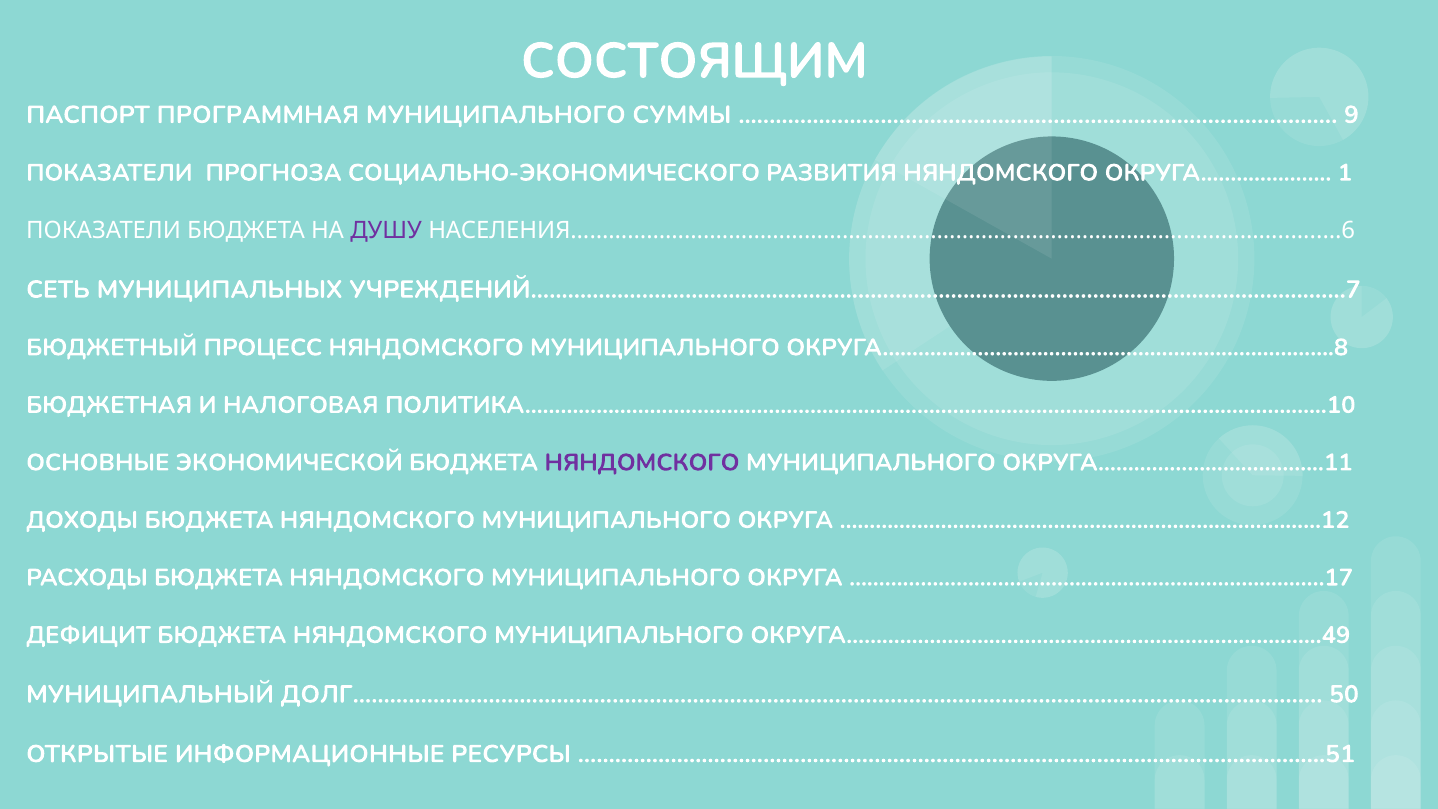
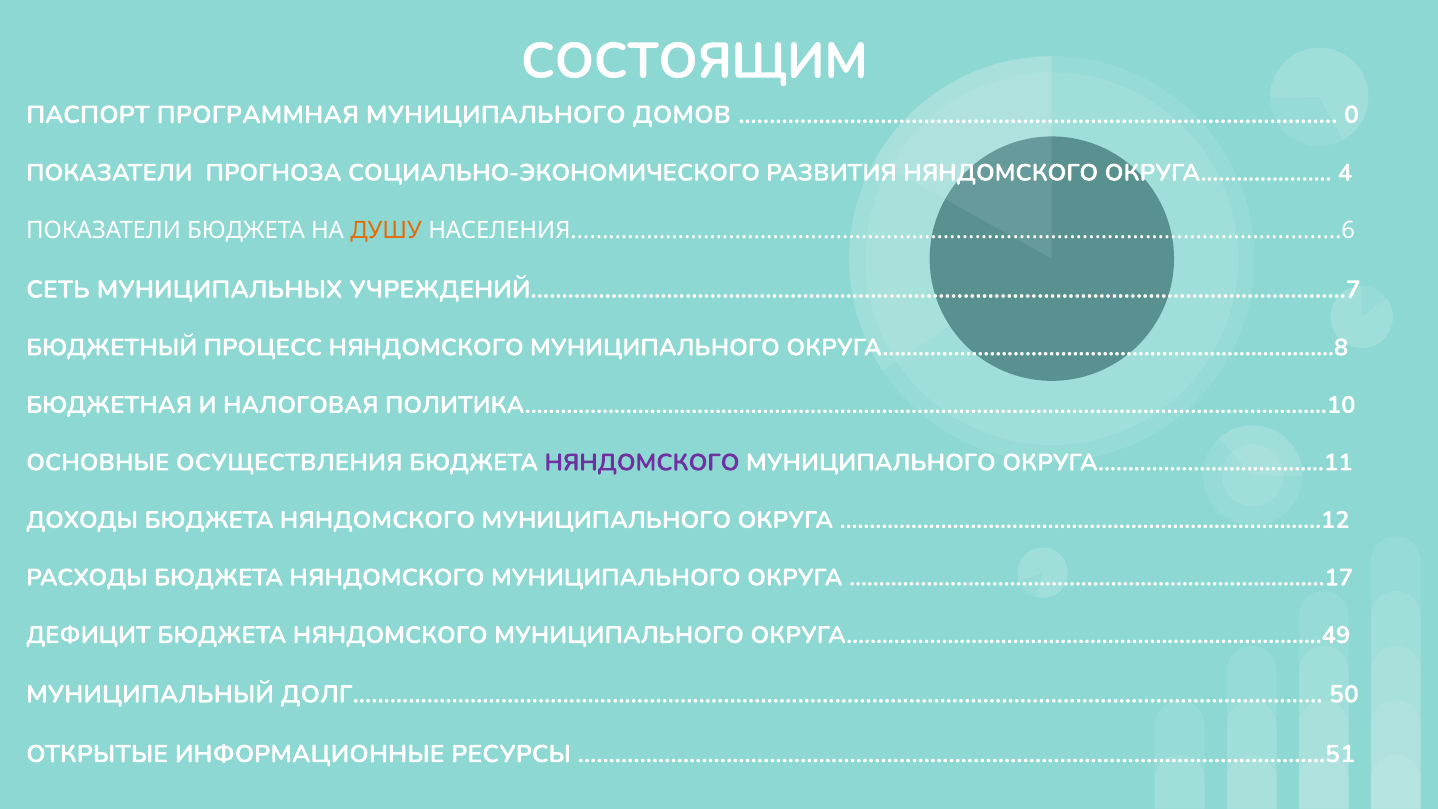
СУММЫ: СУММЫ -> ДОМОВ
9: 9 -> 0
1: 1 -> 4
ДУШУ colour: purple -> orange
ЭКОНОМИЧЕСКОЙ: ЭКОНОМИЧЕСКОЙ -> ОСУЩЕСТВЛЕНИЯ
